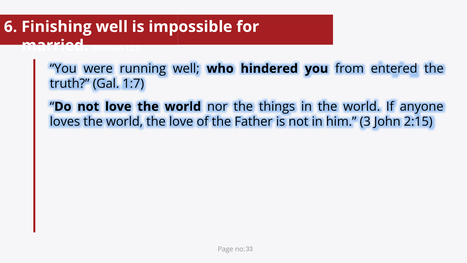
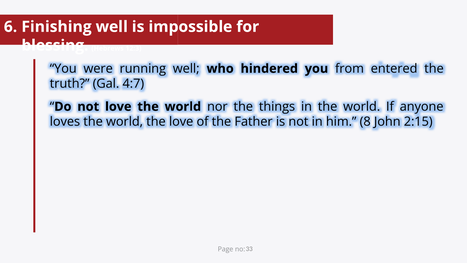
married: married -> blessing
1:7: 1:7 -> 4:7
3: 3 -> 8
